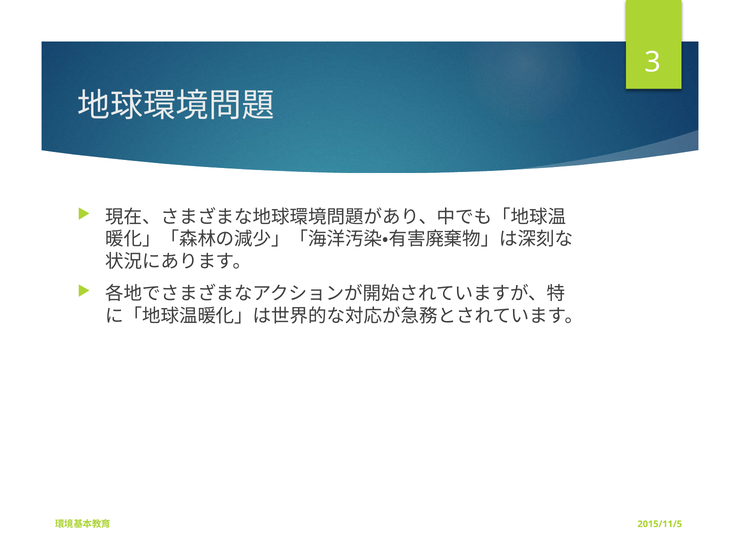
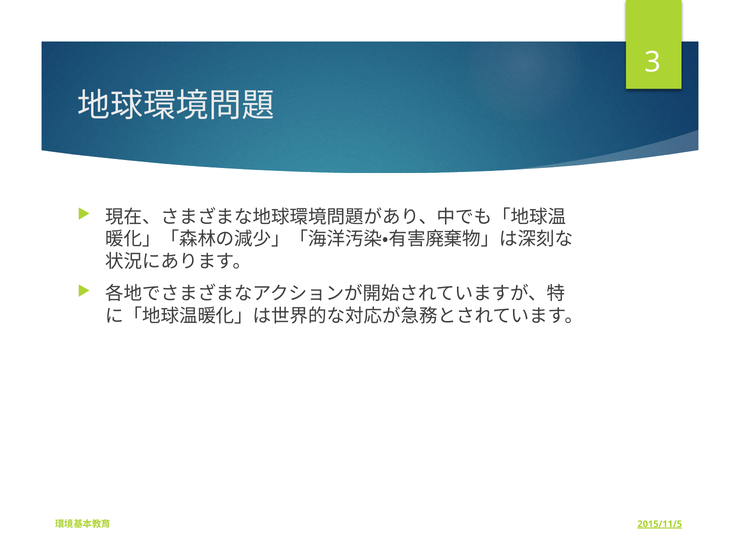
2015/11/5 underline: none -> present
